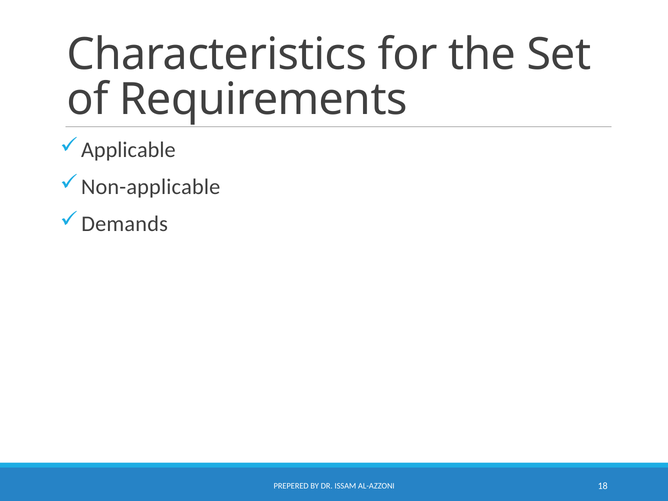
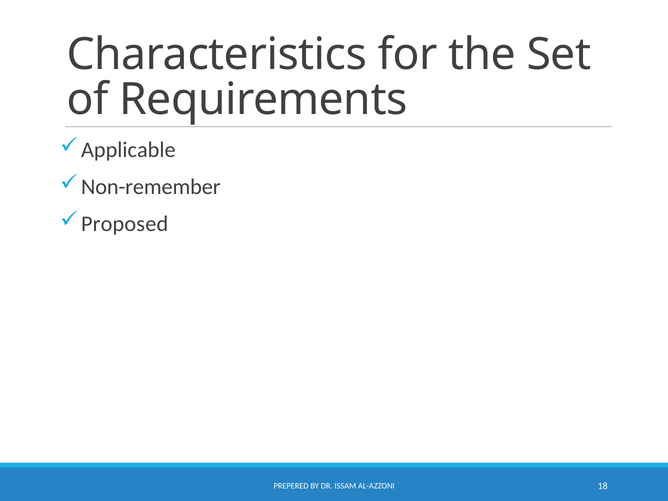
Non-applicable: Non-applicable -> Non-remember
Demands: Demands -> Proposed
